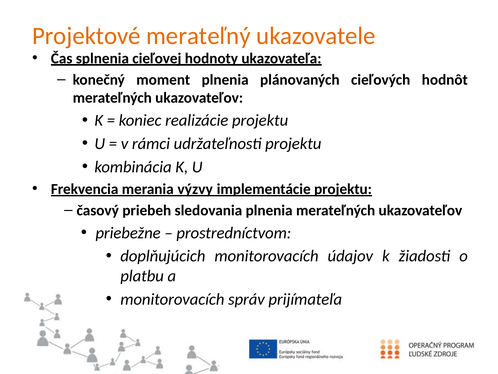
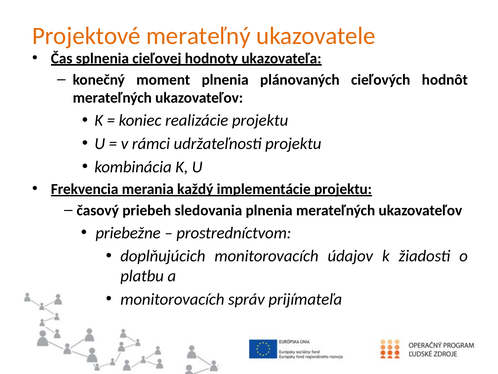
výzvy: výzvy -> každý
